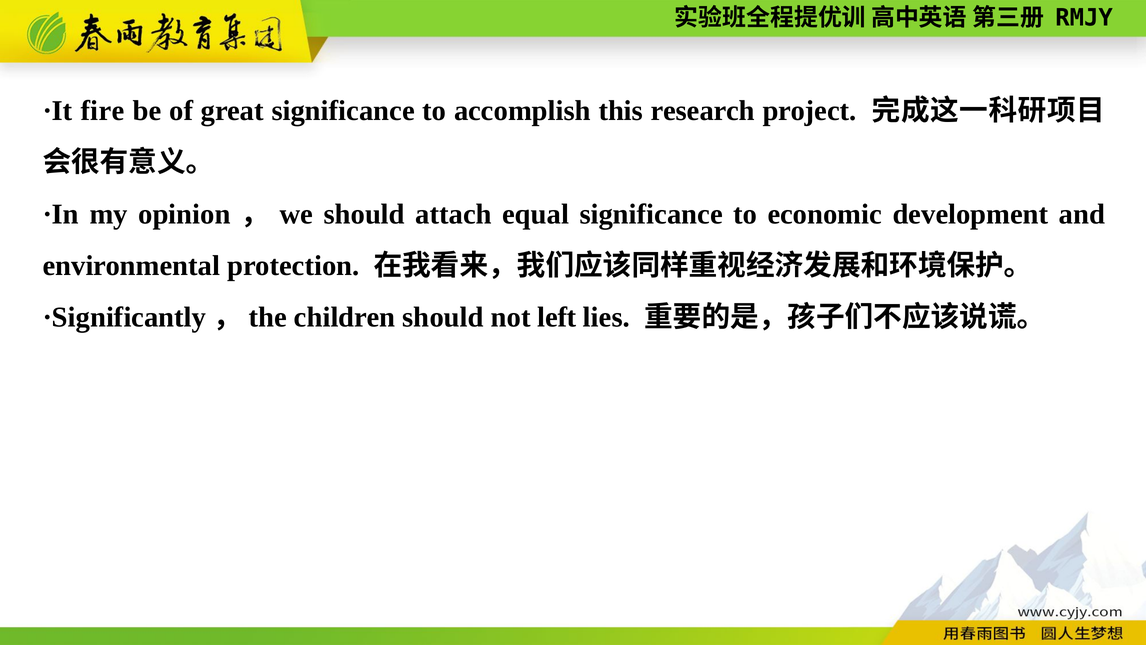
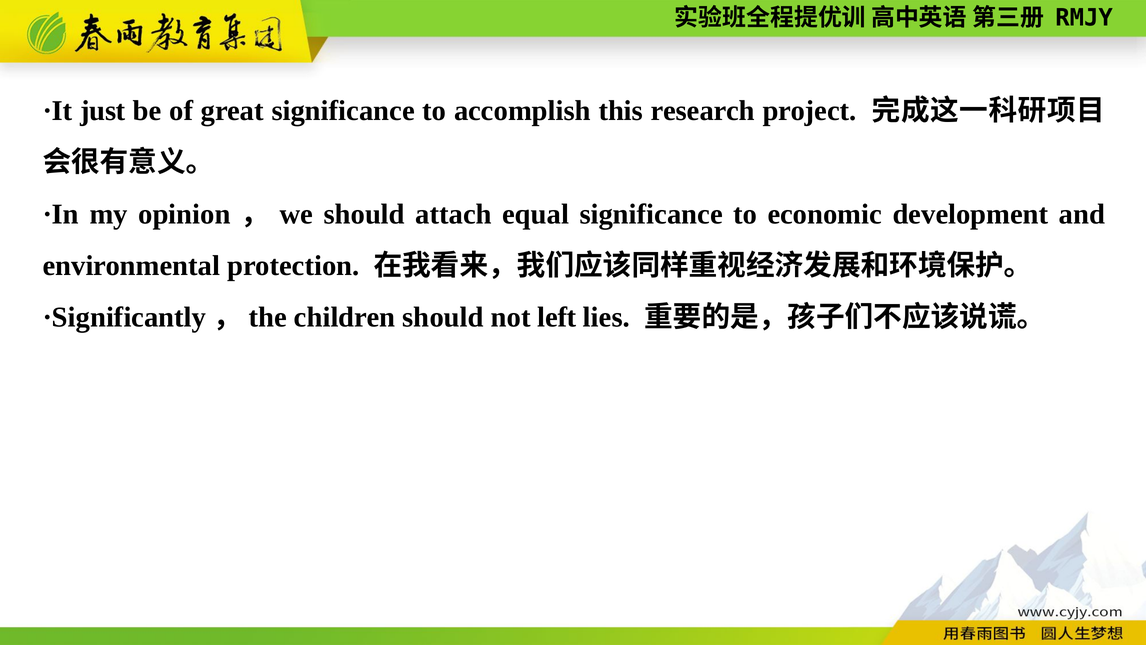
fire: fire -> just
